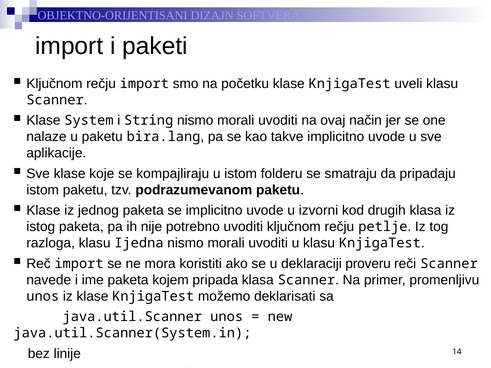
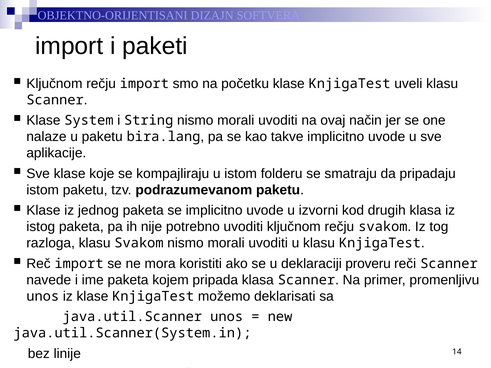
rečju petlje: petlje -> svakom
klasu Ijedna: Ijedna -> Svakom
